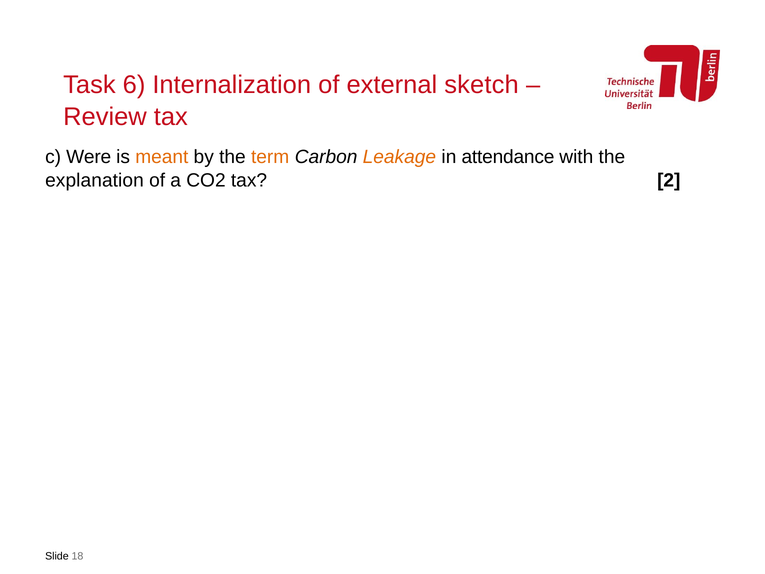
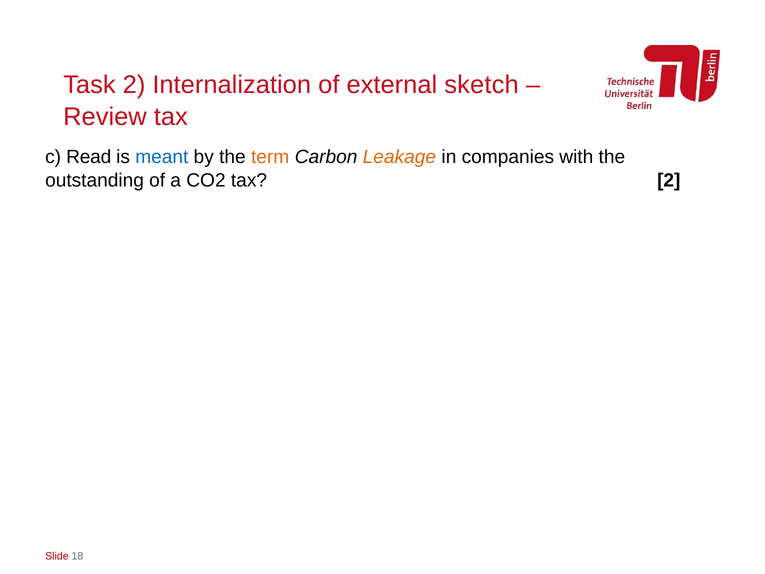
Task 6: 6 -> 2
Were: Were -> Read
meant colour: orange -> blue
attendance: attendance -> companies
explanation: explanation -> outstanding
Slide colour: black -> red
